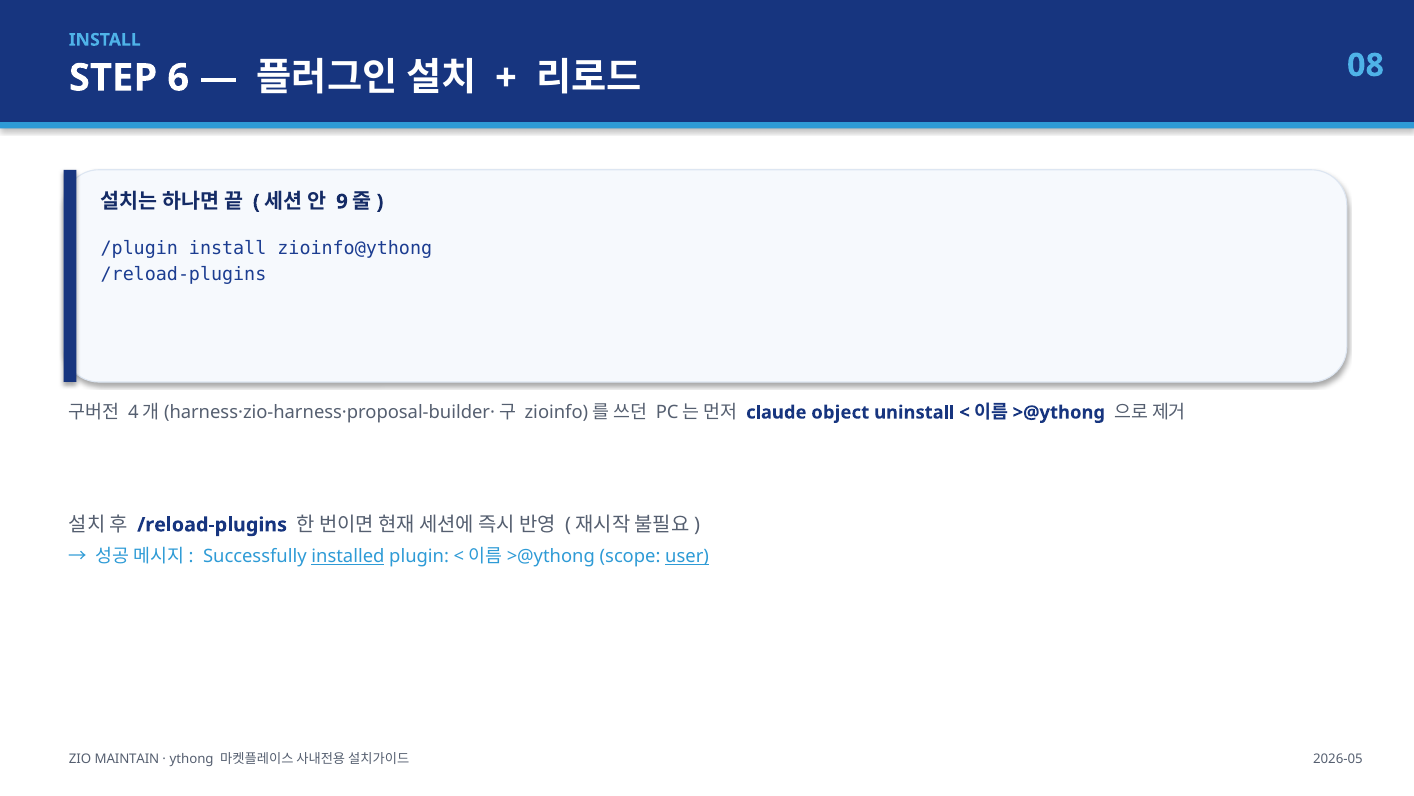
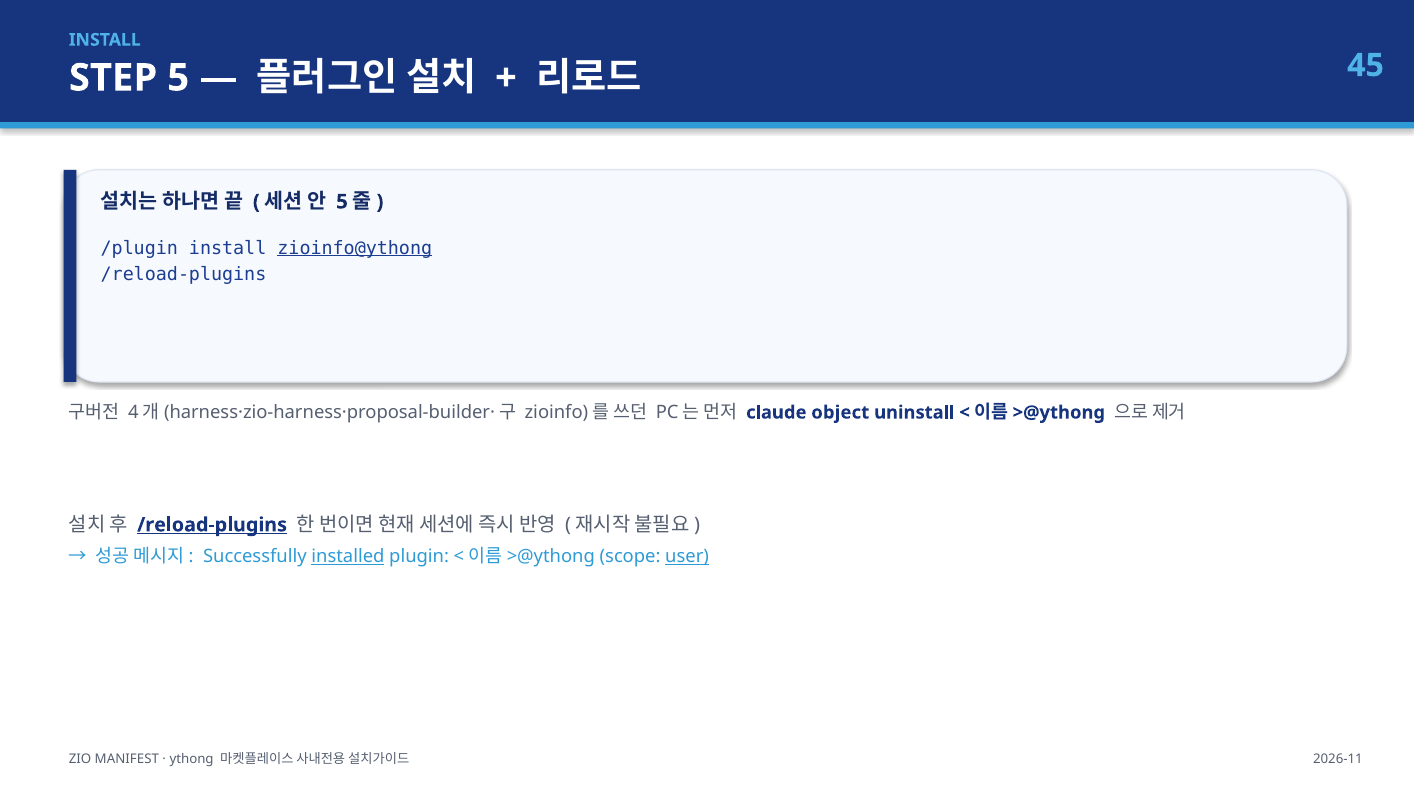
STEP 6: 6 -> 5
08: 08 -> 45
9 at (342, 202): 9 -> 5
zioinfo@ythong underline: none -> present
/reload-plugins at (212, 524) underline: none -> present
MAINTAIN: MAINTAIN -> MANIFEST
2026-05: 2026-05 -> 2026-11
